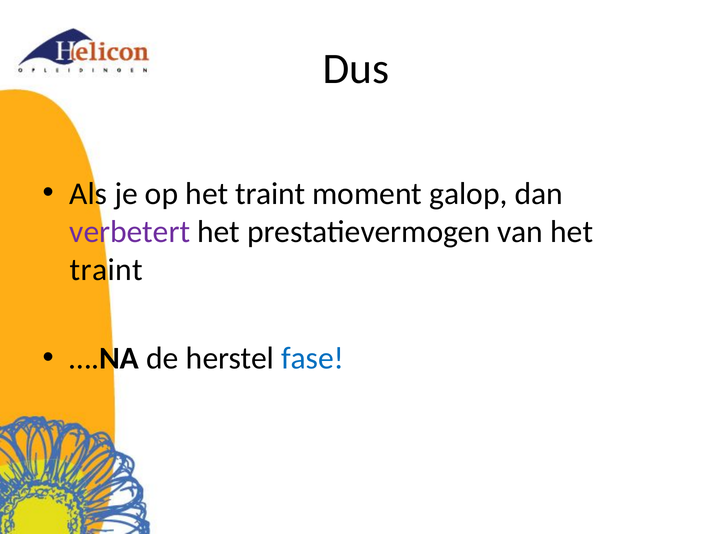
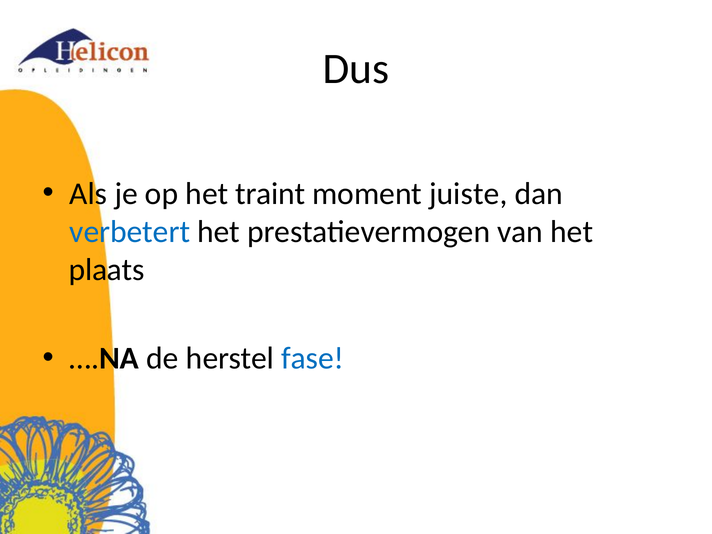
galop: galop -> juiste
verbetert colour: purple -> blue
traint at (106, 270): traint -> plaats
